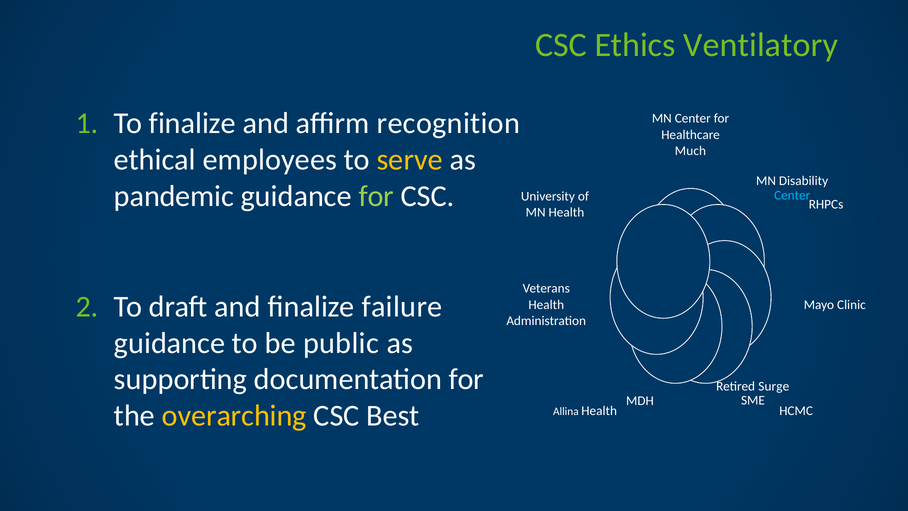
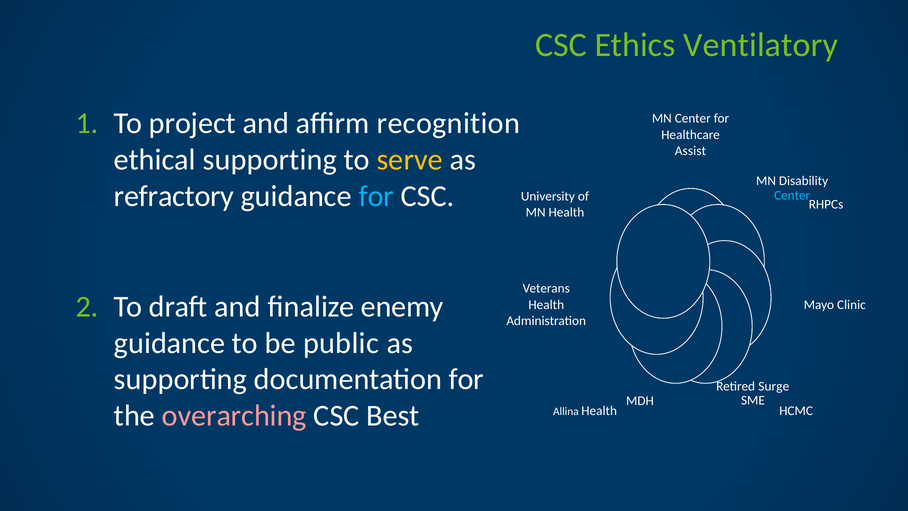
To finalize: finalize -> project
Much: Much -> Assist
ethical employees: employees -> supporting
pandemic: pandemic -> refractory
for at (376, 196) colour: light green -> light blue
failure: failure -> enemy
overarching colour: yellow -> pink
